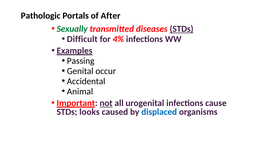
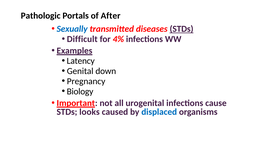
Sexually colour: green -> blue
Passing: Passing -> Latency
occur: occur -> down
Accidental: Accidental -> Pregnancy
Animal: Animal -> Biology
not underline: present -> none
